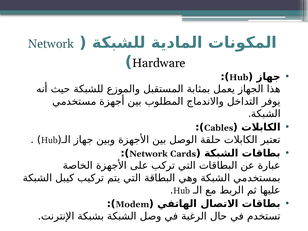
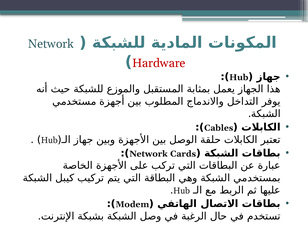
Hardware colour: black -> red
